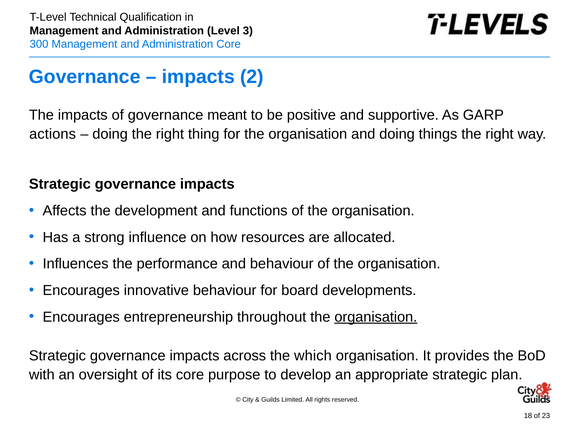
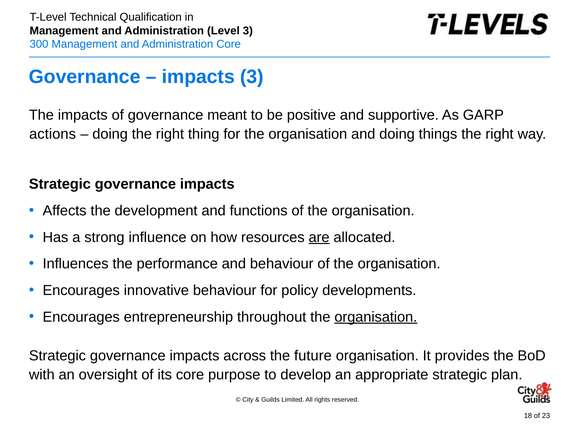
impacts 2: 2 -> 3
are underline: none -> present
board: board -> policy
which: which -> future
